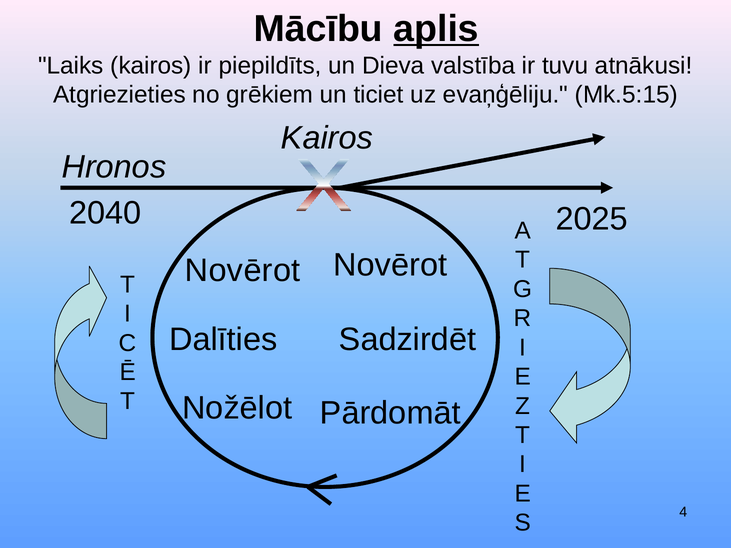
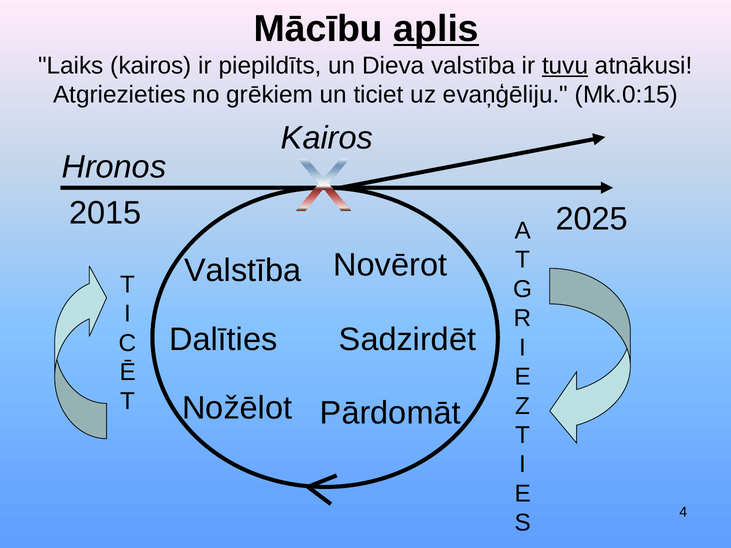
tuvu underline: none -> present
Mk.5:15: Mk.5:15 -> Mk.0:15
2040: 2040 -> 2015
Novērot at (243, 271): Novērot -> Valstība
